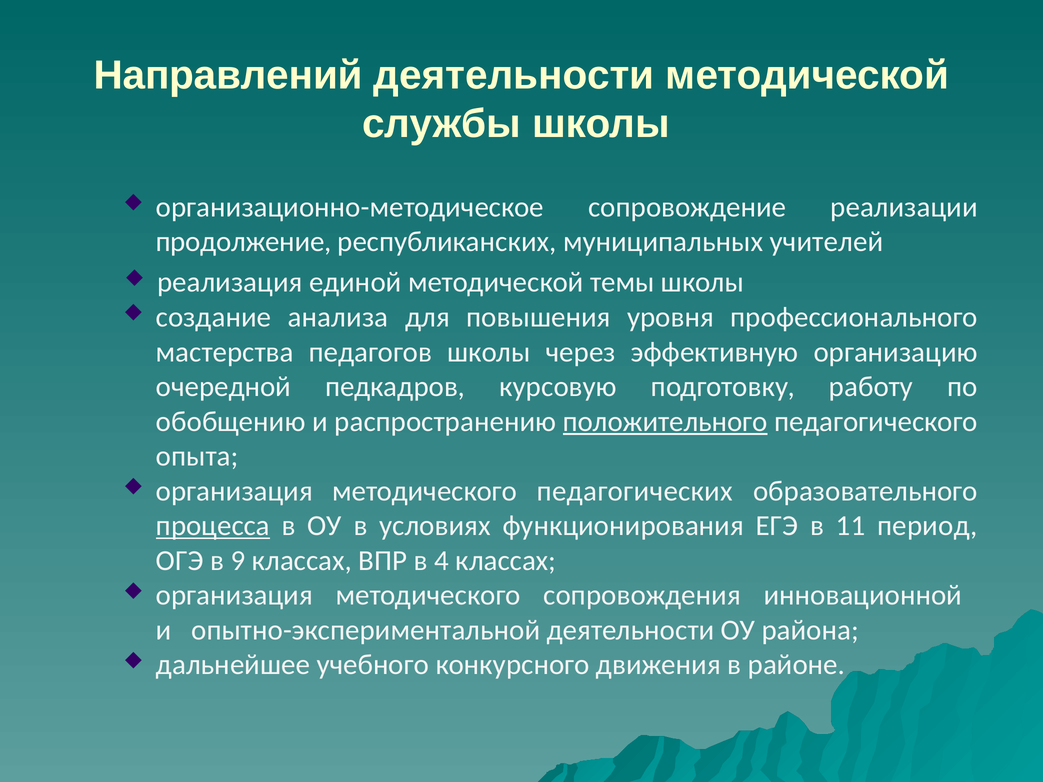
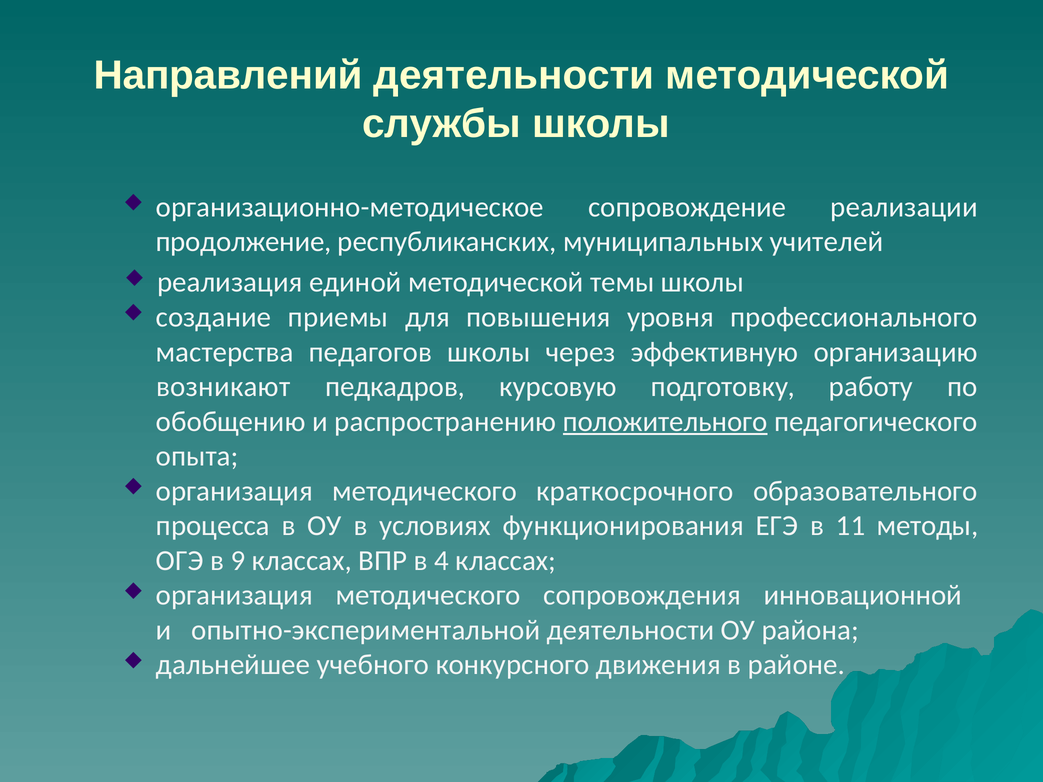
анализа: анализа -> приемы
очередной: очередной -> возникают
педагогических: педагогических -> краткосрочного
процесса underline: present -> none
период: период -> методы
